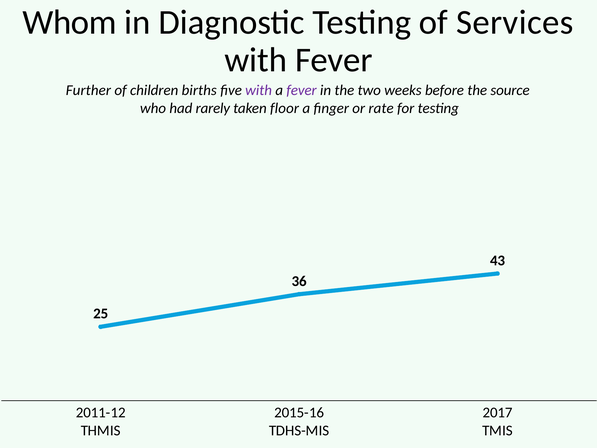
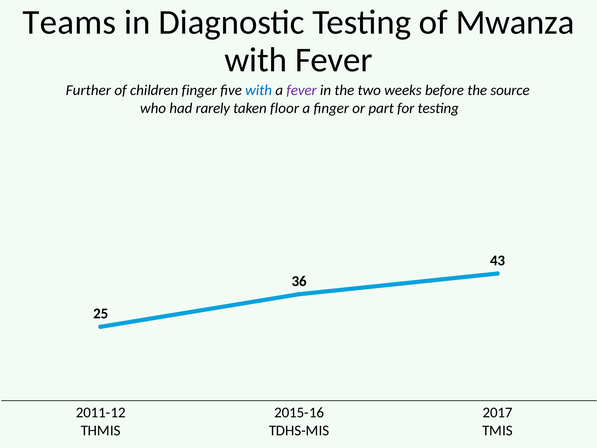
Whom: Whom -> Teams
Services: Services -> Mwanza
children births: births -> finger
with at (259, 90) colour: purple -> blue
rate: rate -> part
